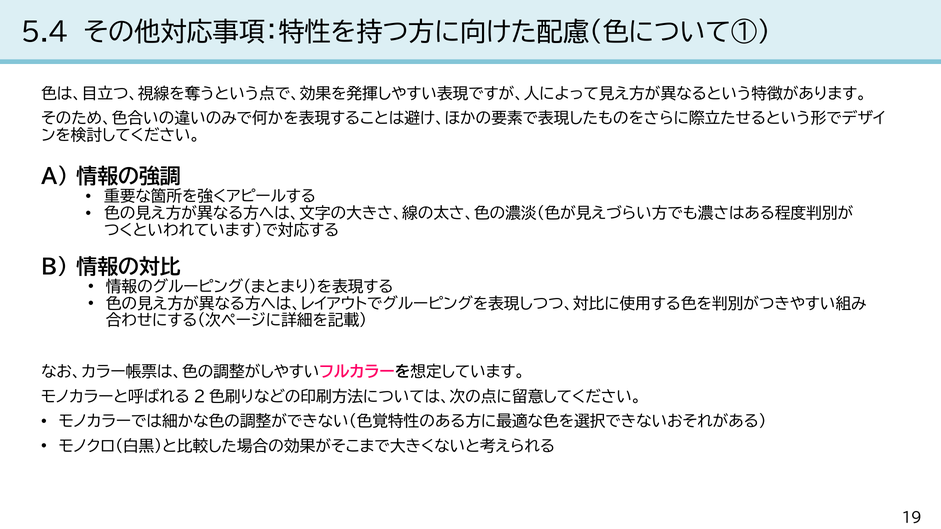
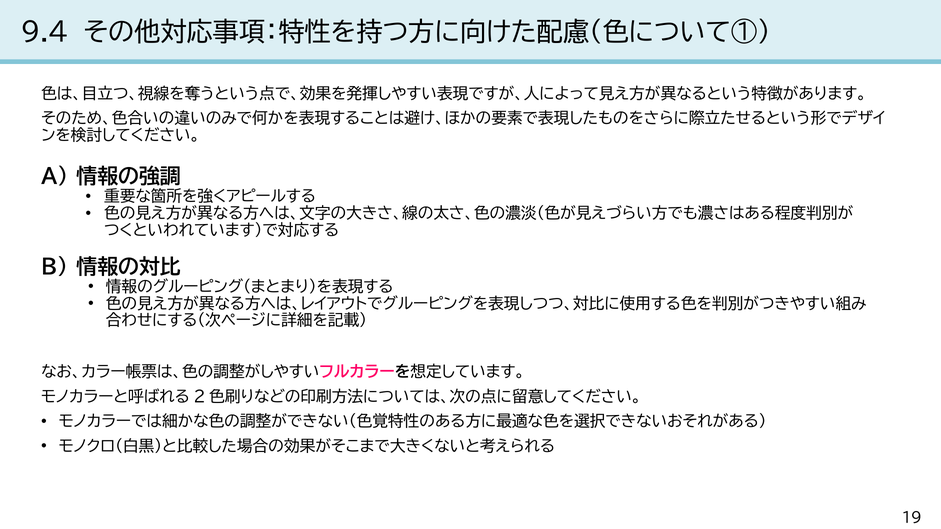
5.4: 5.4 -> 9.4
